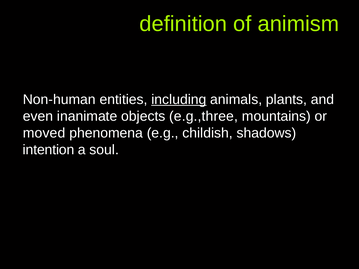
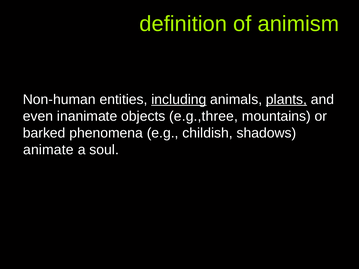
plants underline: none -> present
moved: moved -> barked
intention: intention -> animate
